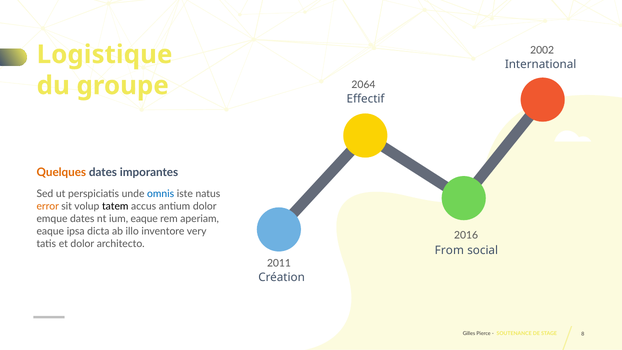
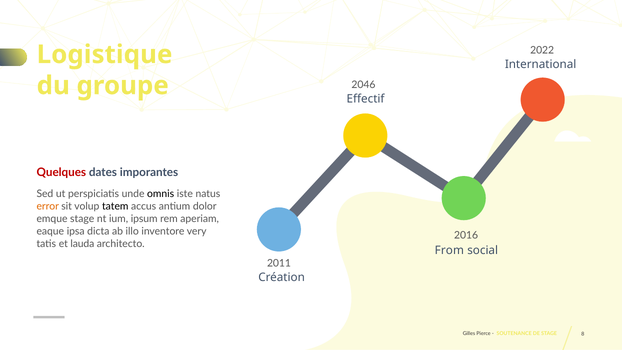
2002: 2002 -> 2022
2064: 2064 -> 2046
Quelques colour: orange -> red
omnis colour: blue -> black
emque dates: dates -> stage
ium eaque: eaque -> ipsum
et dolor: dolor -> lauda
